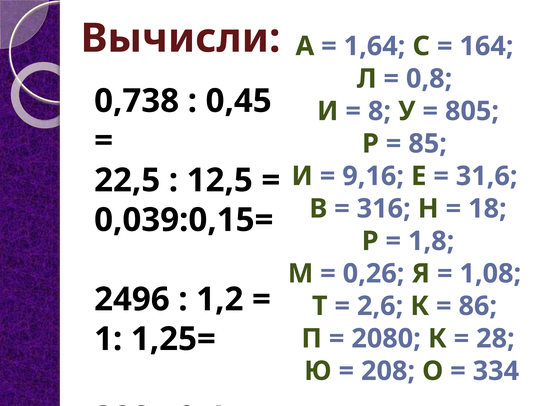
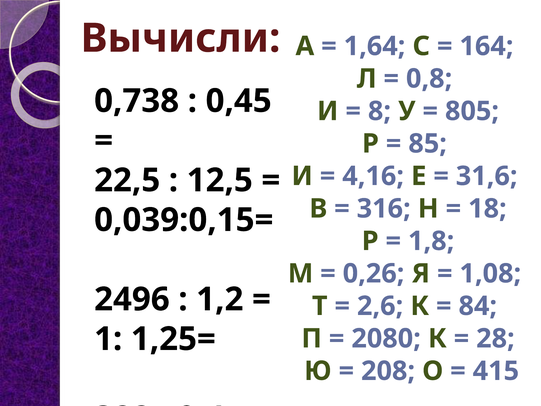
9,16: 9,16 -> 4,16
86: 86 -> 84
334: 334 -> 415
